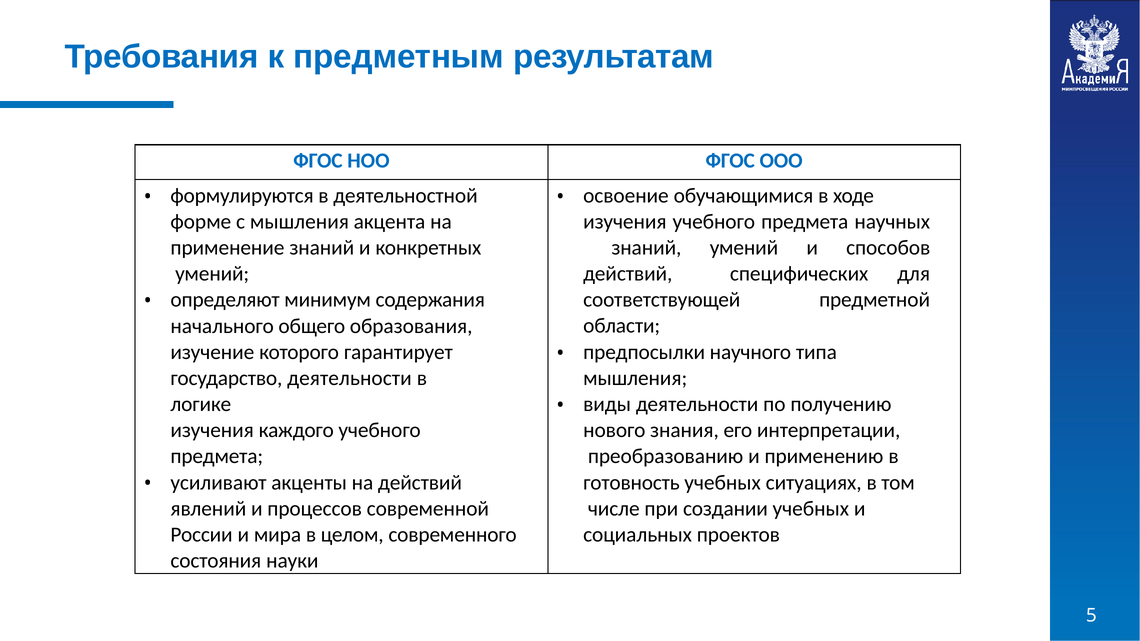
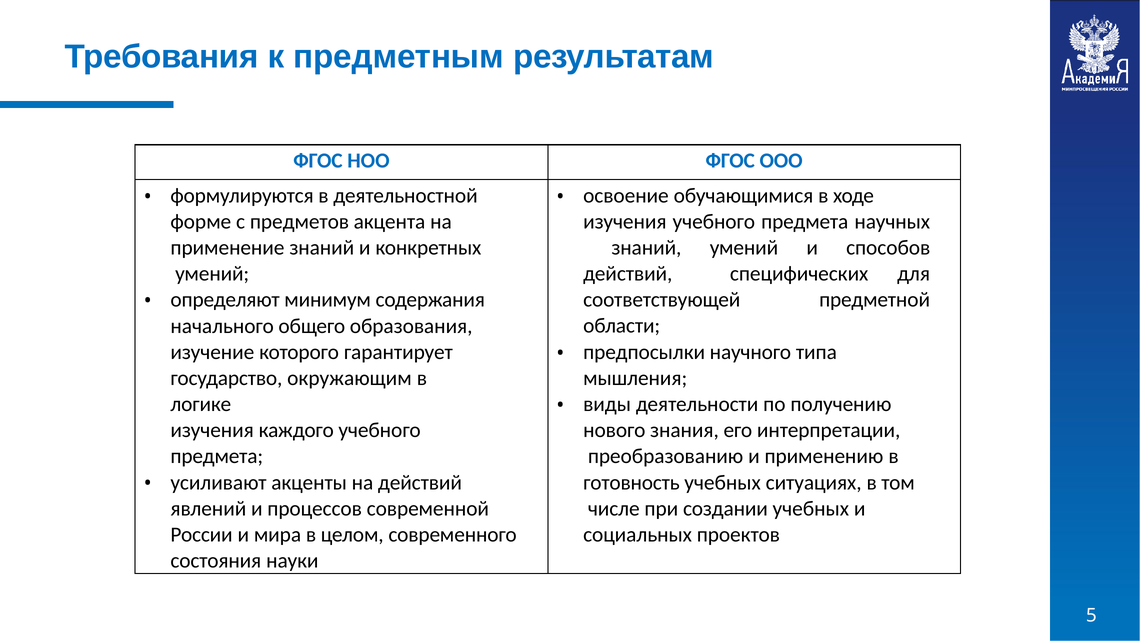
с мышления: мышления -> предметов
государство деятельности: деятельности -> окружающим
